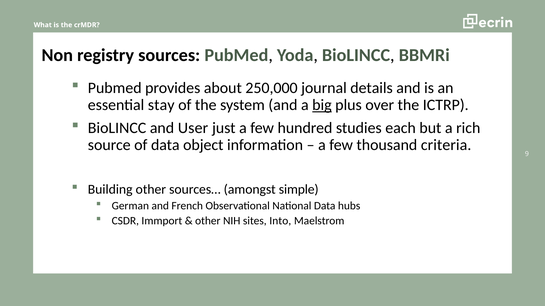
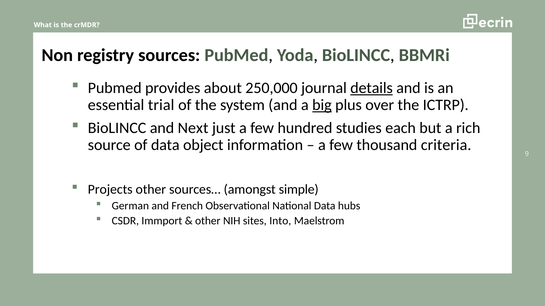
details underline: none -> present
stay: stay -> trial
User: User -> Next
Building: Building -> Projects
